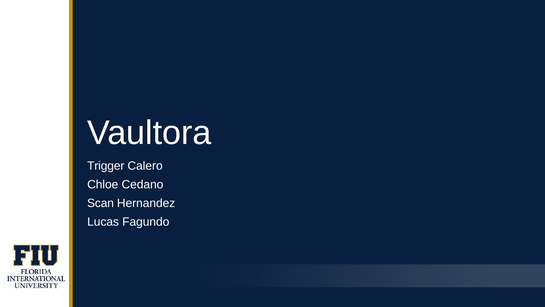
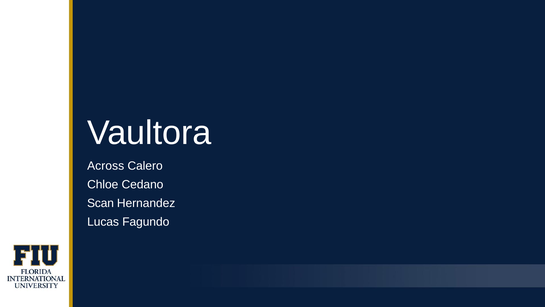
Trigger: Trigger -> Across
